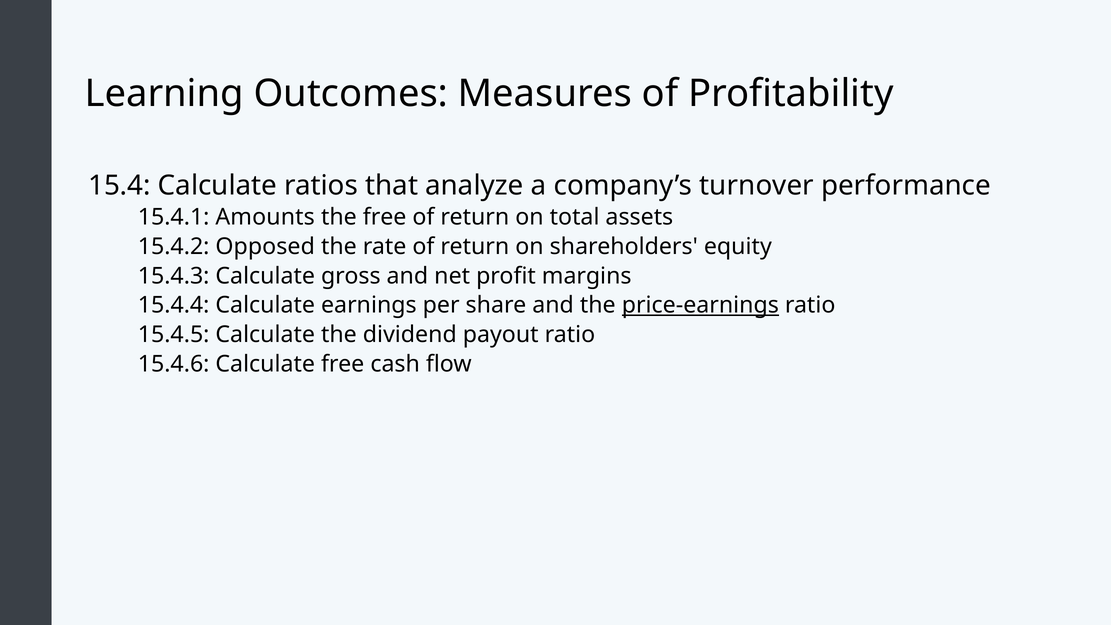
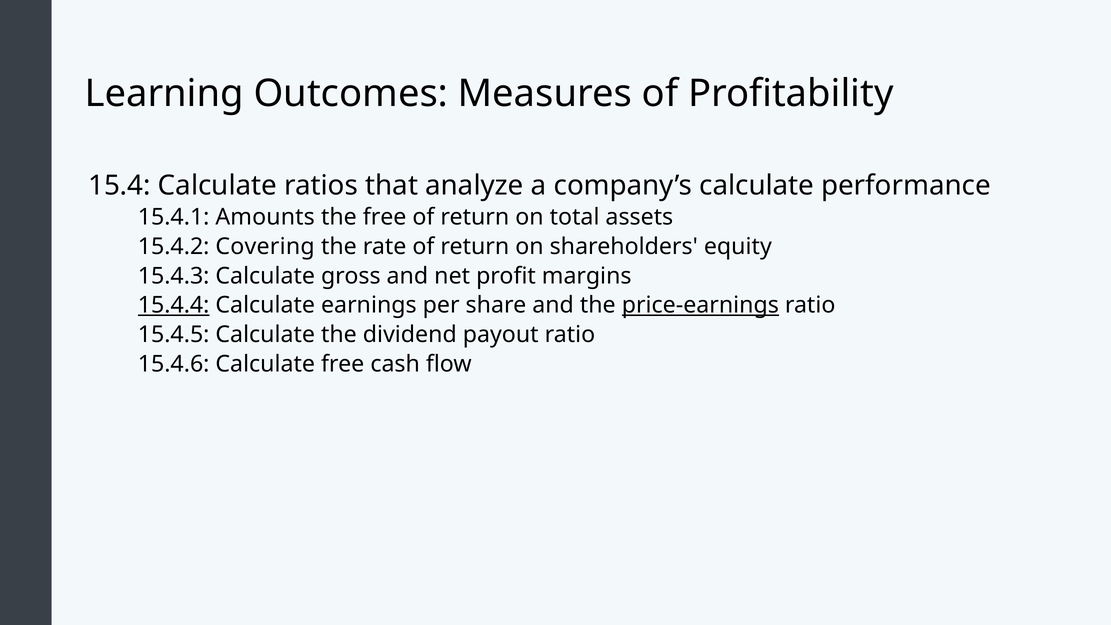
company’s turnover: turnover -> calculate
Opposed: Opposed -> Covering
15.4.4 underline: none -> present
